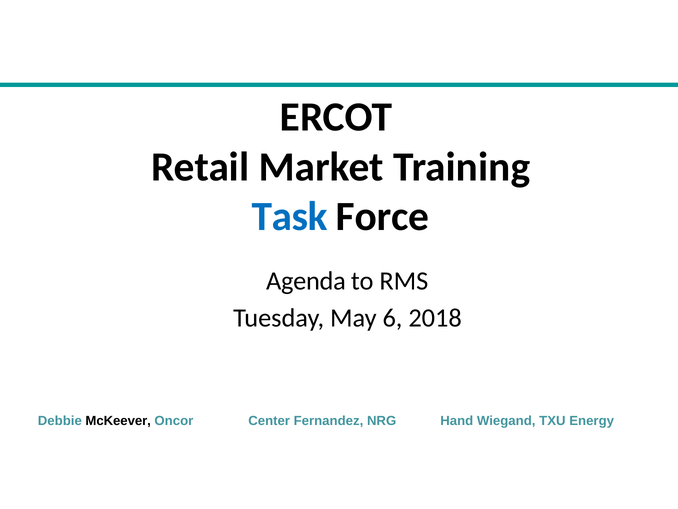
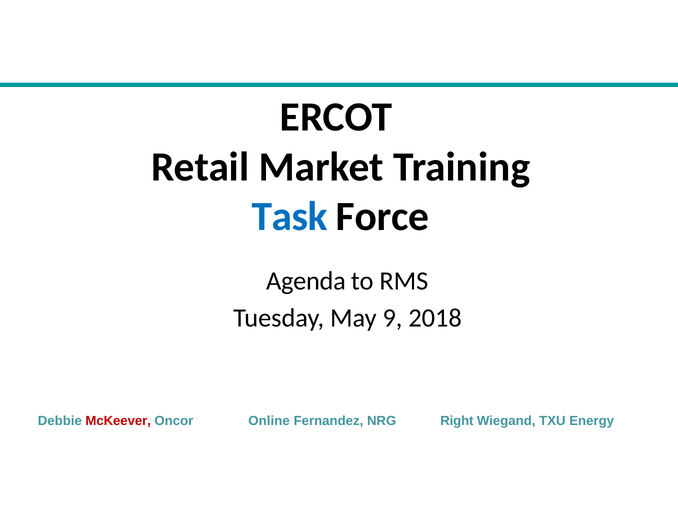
6: 6 -> 9
McKeever colour: black -> red
Center: Center -> Online
Hand: Hand -> Right
